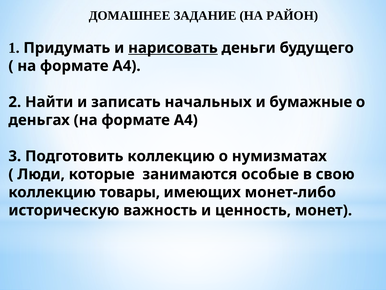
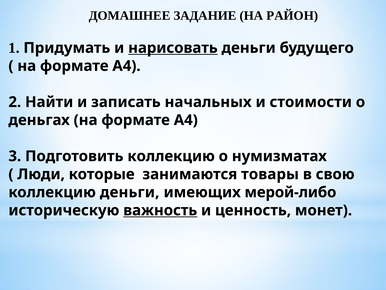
бумажные: бумажные -> стоимости
особые: особые -> товары
коллекцию товары: товары -> деньги
монет-либо: монет-либо -> мерой-либо
важность underline: none -> present
